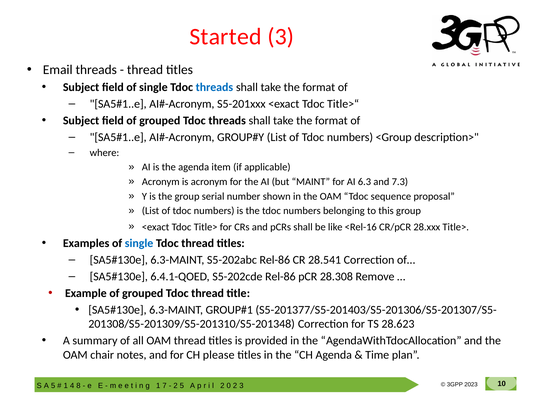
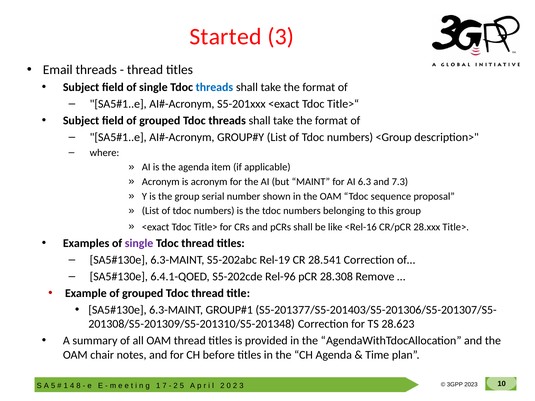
single at (139, 243) colour: blue -> purple
S5-202abc Rel-86: Rel-86 -> Rel-19
S5-202cde Rel-86: Rel-86 -> Rel-96
please: please -> before
